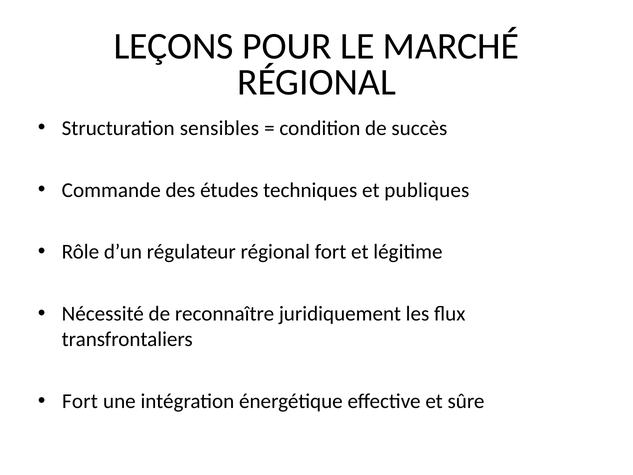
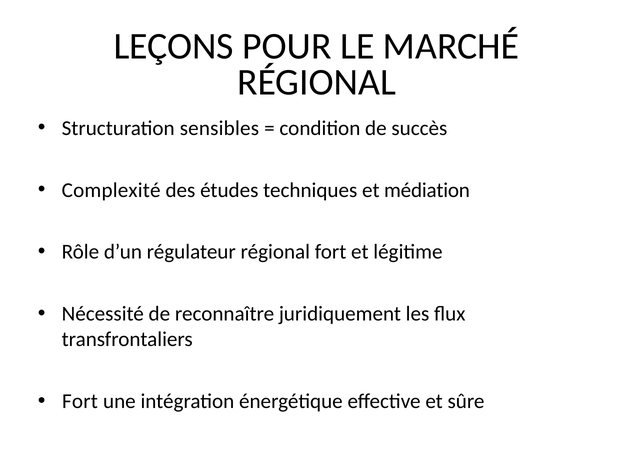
Commande: Commande -> Complexité
publiques: publiques -> médiation
